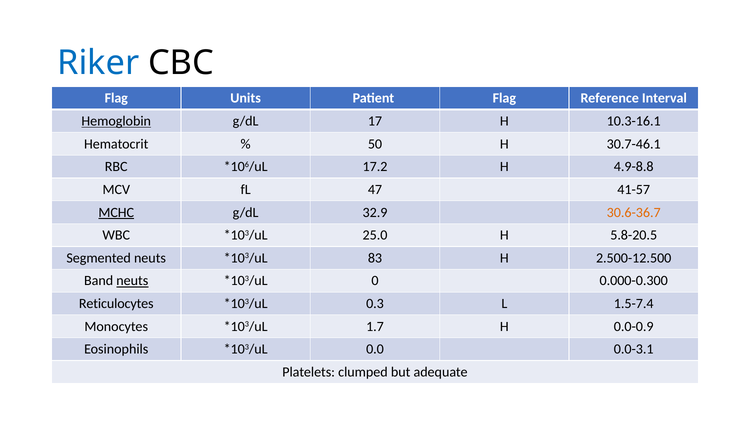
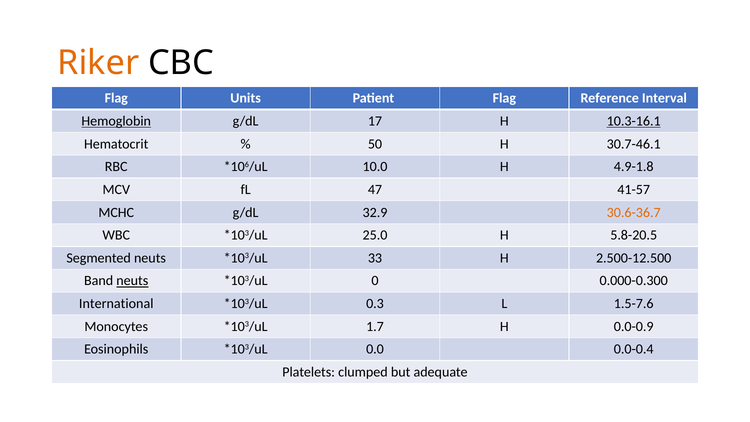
Riker colour: blue -> orange
10.3-16.1 underline: none -> present
17.2: 17.2 -> 10.0
4.9-8.8: 4.9-8.8 -> 4.9-1.8
MCHC underline: present -> none
83: 83 -> 33
Reticulocytes: Reticulocytes -> International
1.5-7.4: 1.5-7.4 -> 1.5-7.6
0.0-3.1: 0.0-3.1 -> 0.0-0.4
